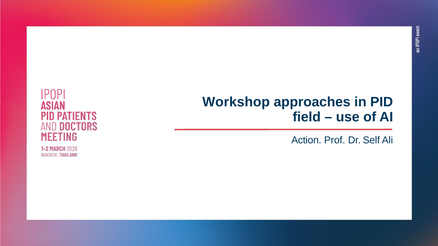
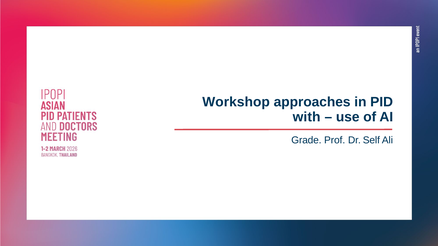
field: field -> with
Action: Action -> Grade
